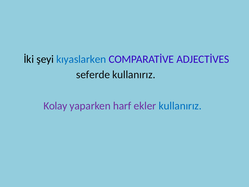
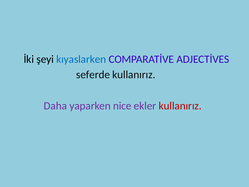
Kolay: Kolay -> Daha
harf: harf -> nice
kullanırız at (180, 106) colour: blue -> red
